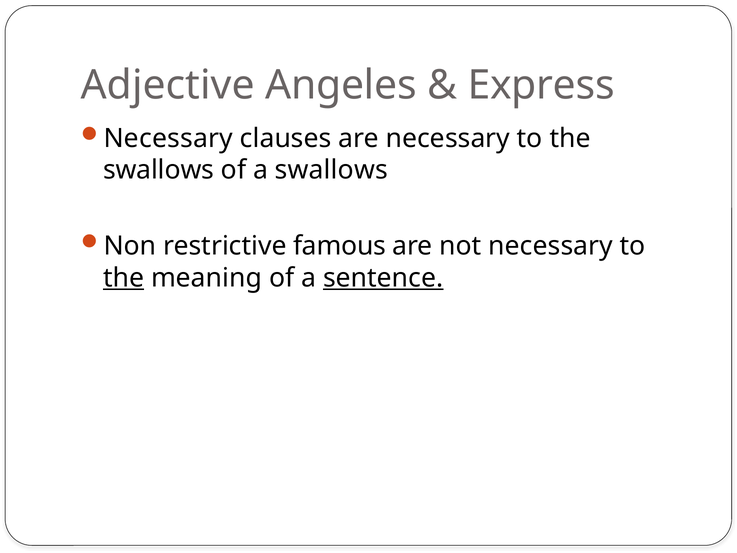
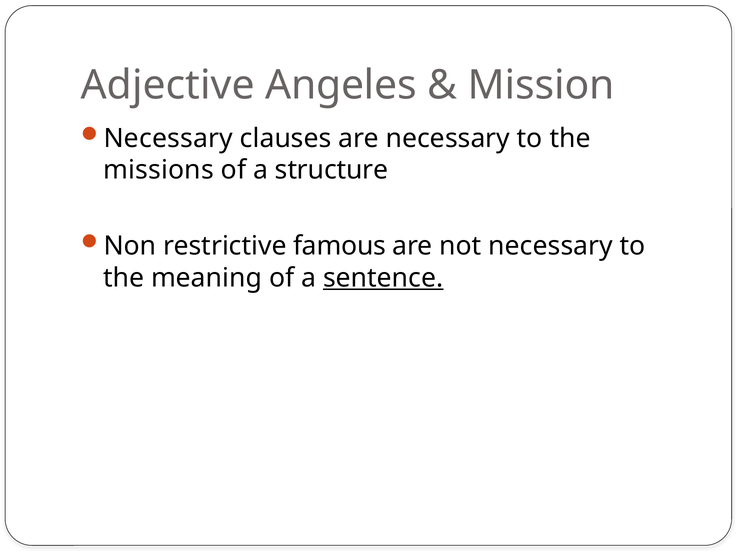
Express: Express -> Mission
swallows at (159, 170): swallows -> missions
a swallows: swallows -> structure
the at (124, 278) underline: present -> none
